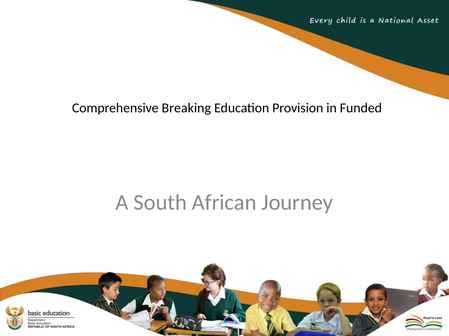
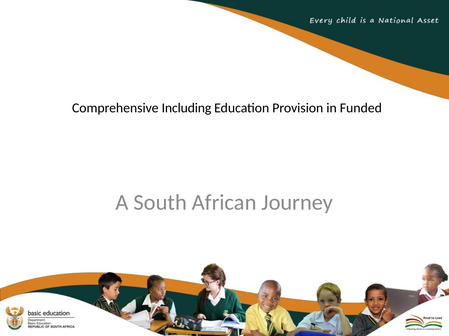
Breaking: Breaking -> Including
